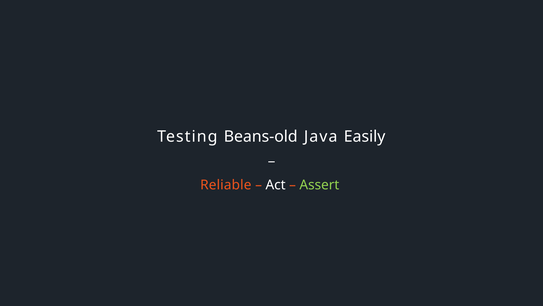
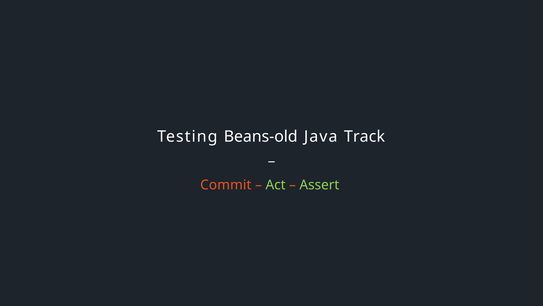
Easily: Easily -> Track
Reliable: Reliable -> Commit
Act colour: white -> light green
